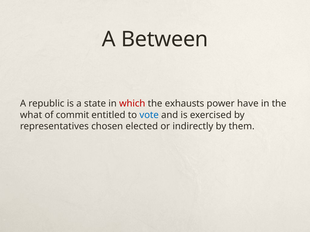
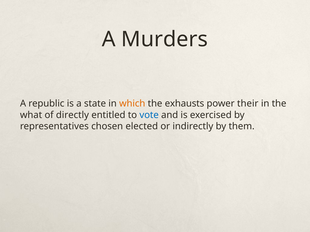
Between: Between -> Murders
which colour: red -> orange
have: have -> their
commit: commit -> directly
